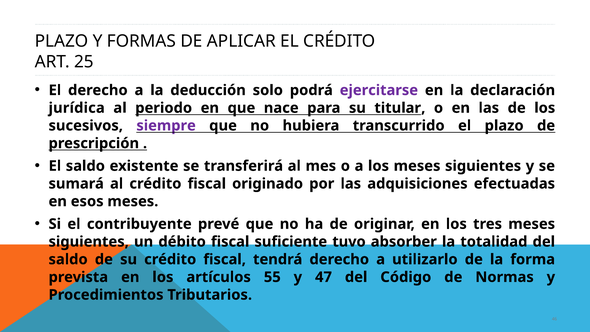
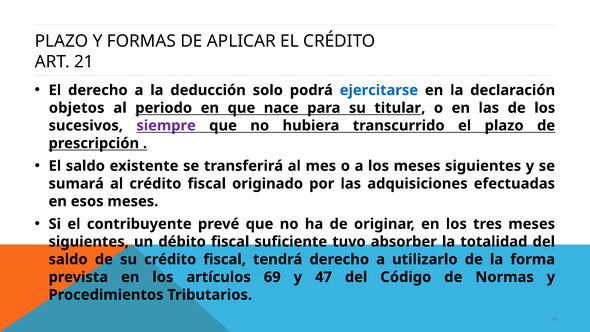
25: 25 -> 21
ejercitarse colour: purple -> blue
jurídica: jurídica -> objetos
55: 55 -> 69
